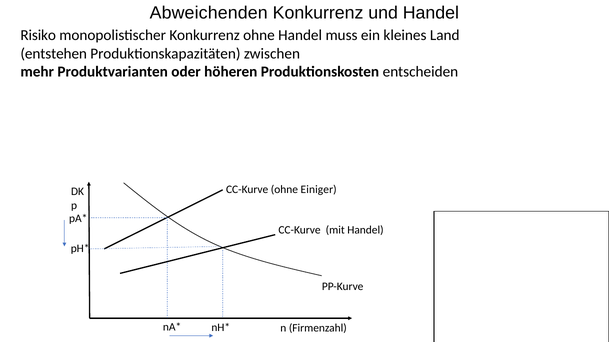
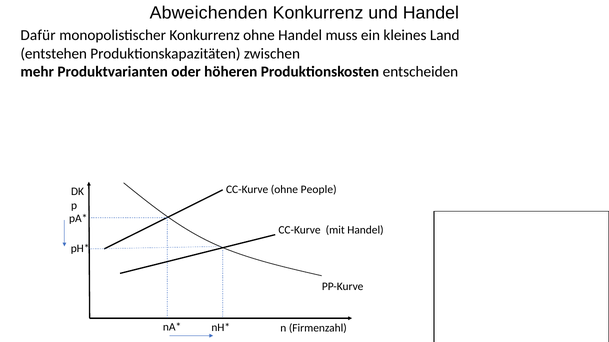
Risiko: Risiko -> Dafür
Einiger: Einiger -> People
